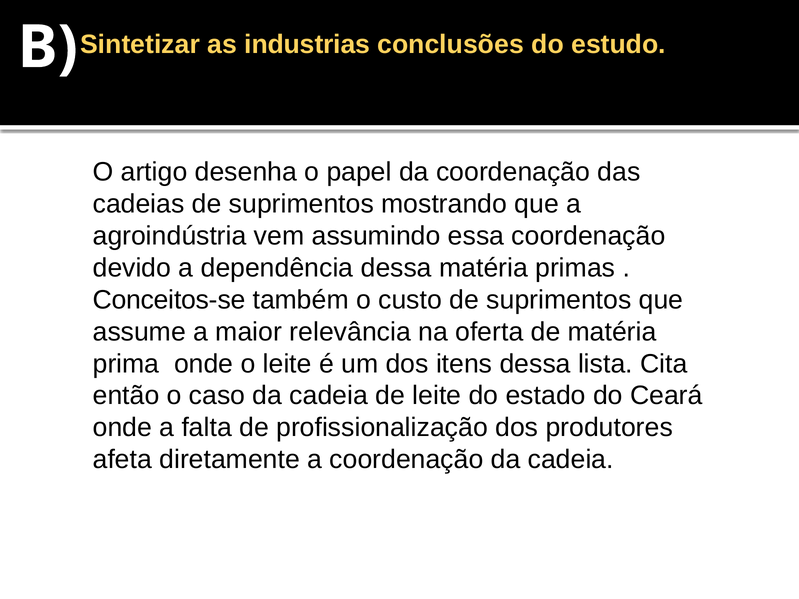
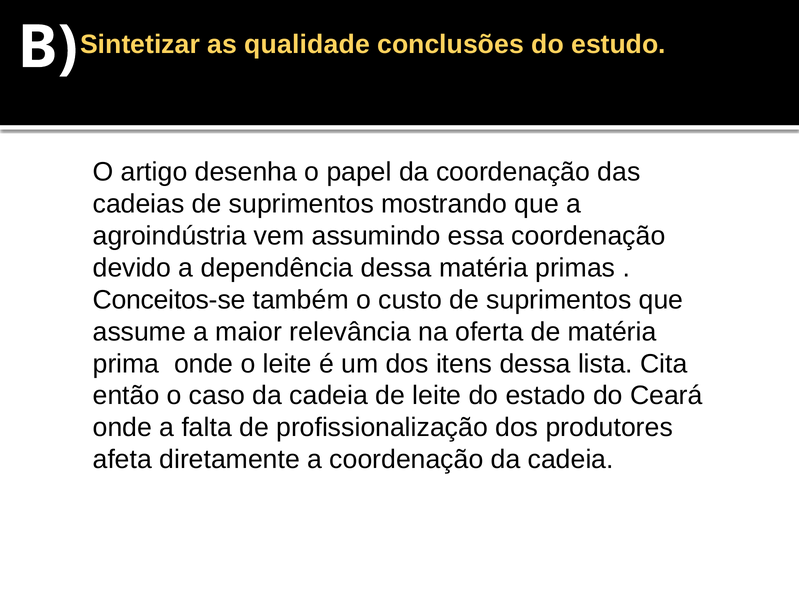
industrias: industrias -> qualidade
